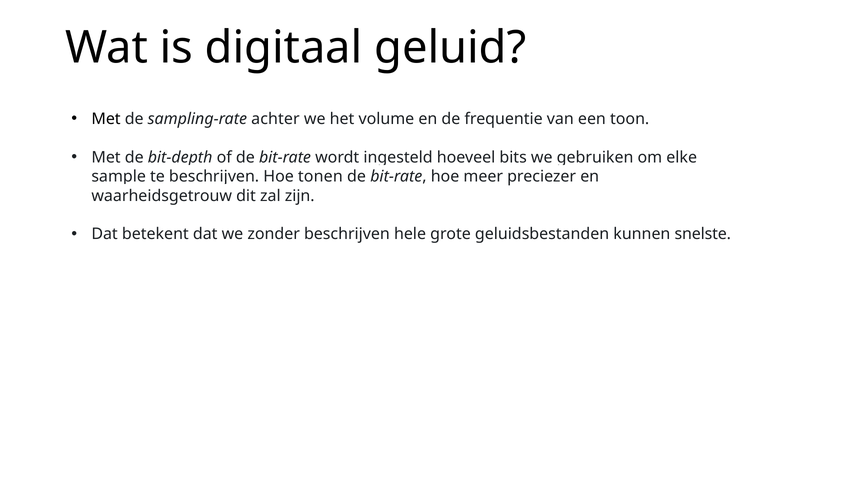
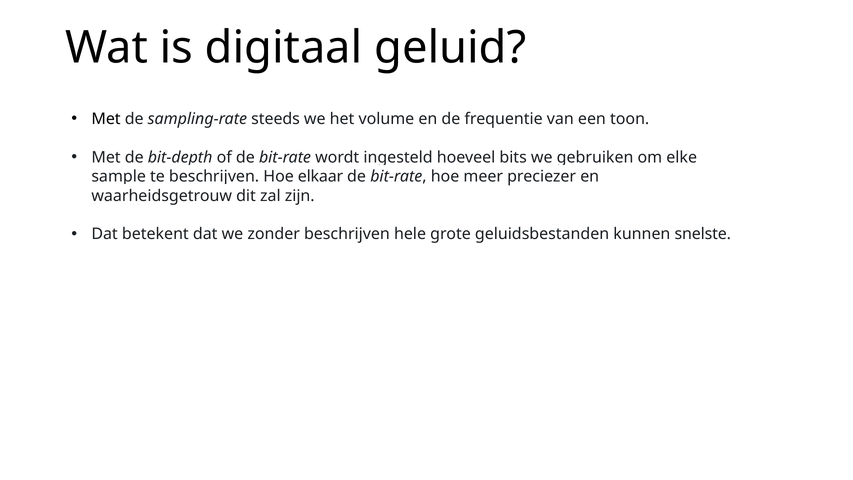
achter: achter -> steeds
tonen: tonen -> elkaar
